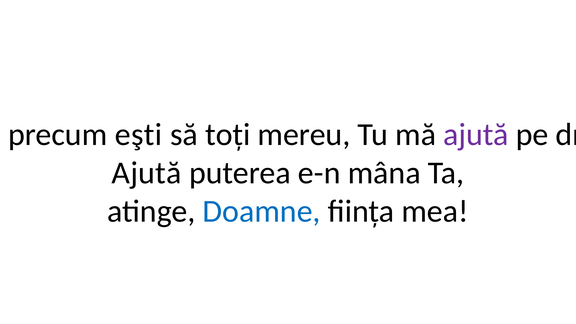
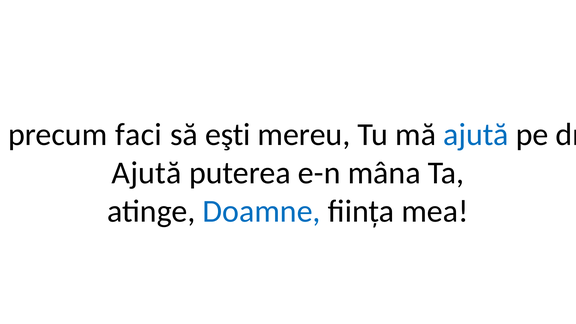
eşti: eşti -> faci
toți: toți -> eşti
ajută at (476, 134) colour: purple -> blue
